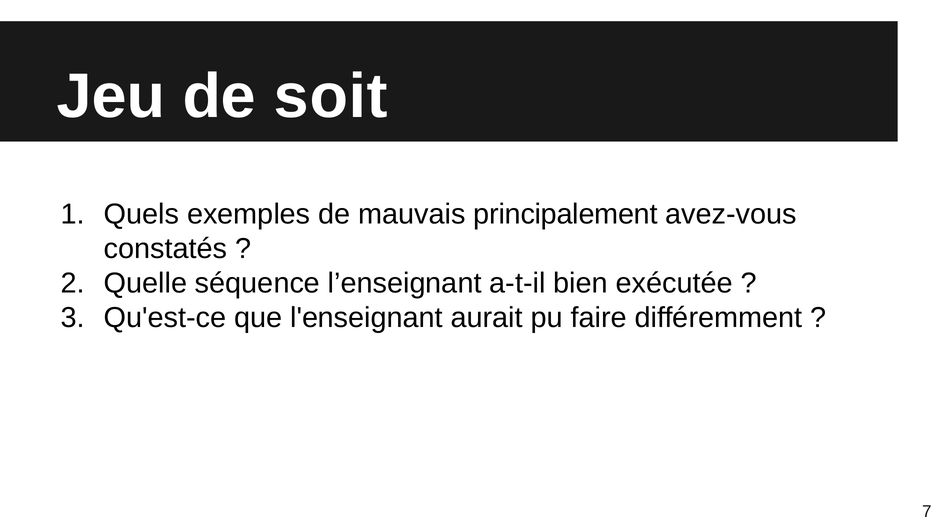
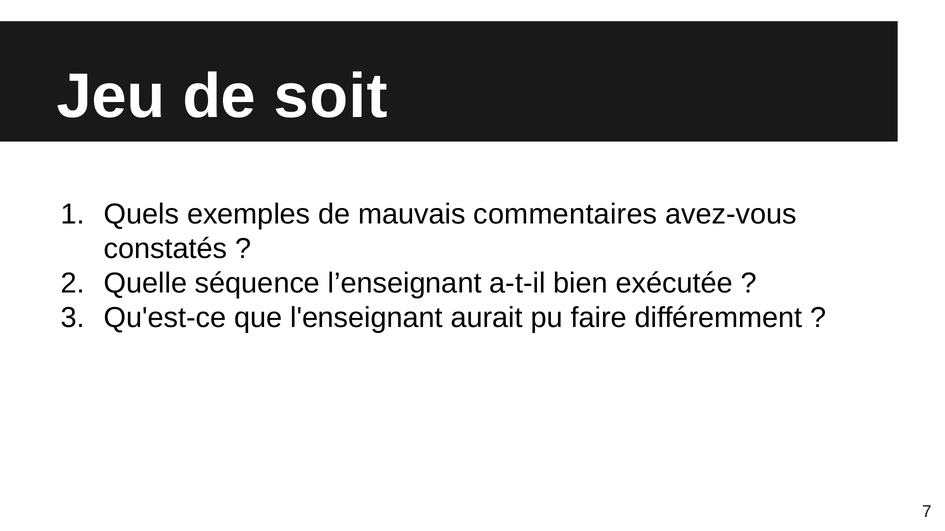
principalement: principalement -> commentaires
